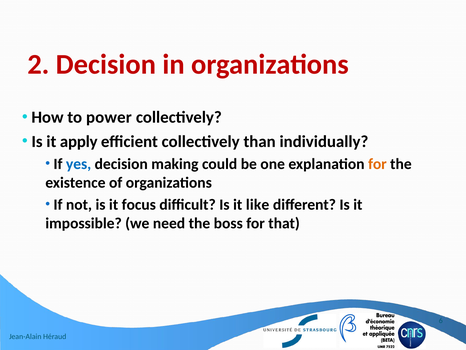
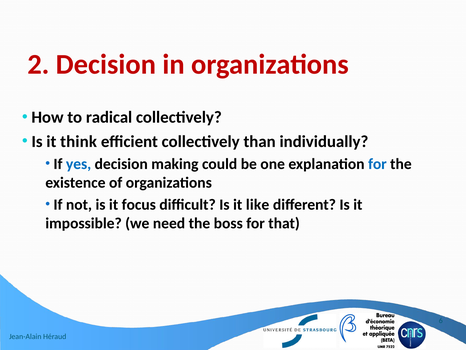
power: power -> radical
apply: apply -> think
for at (377, 164) colour: orange -> blue
